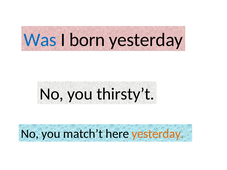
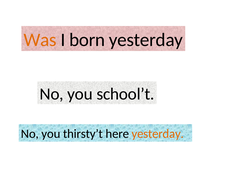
Was colour: blue -> orange
thirsty’t: thirsty’t -> school’t
match’t: match’t -> thirsty’t
